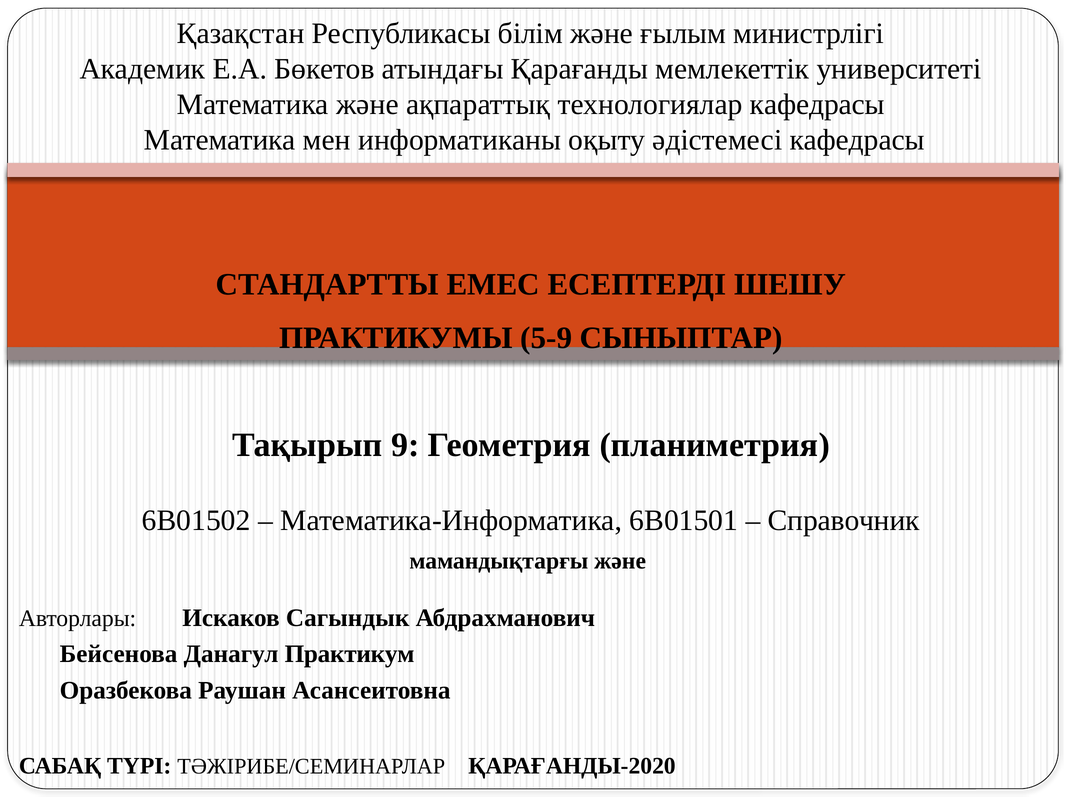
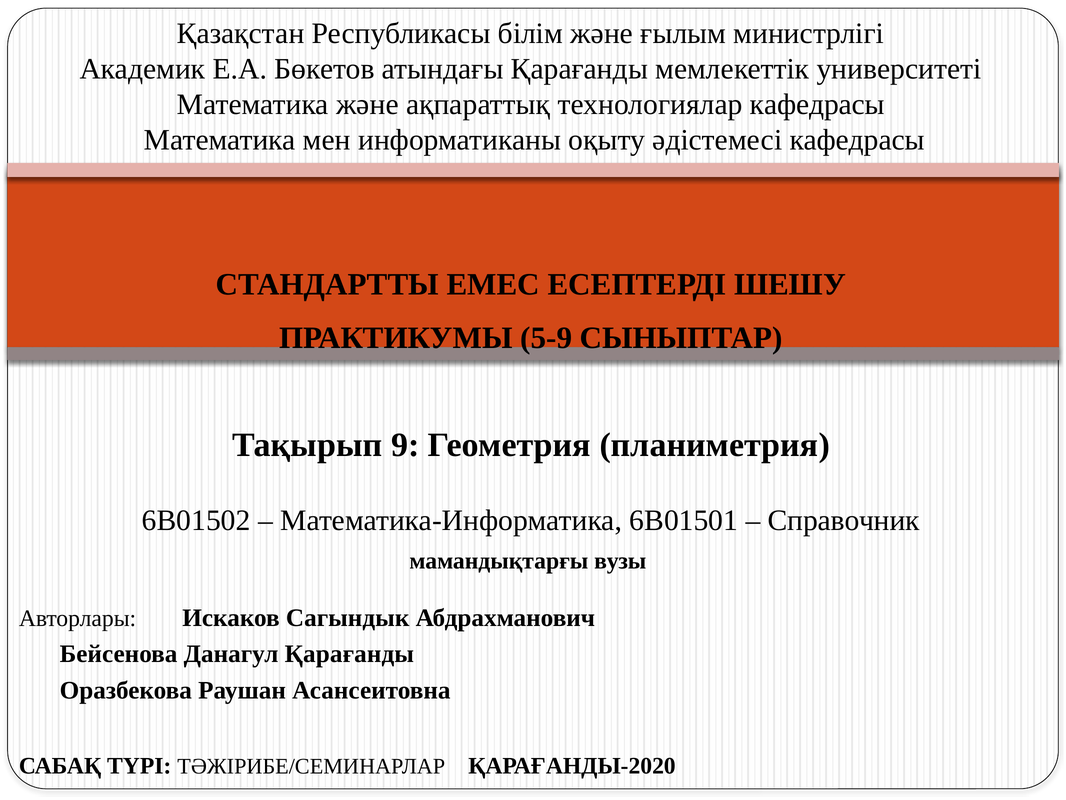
мамандықтарғы және: және -> вузы
Данагул Практикум: Практикум -> Қарағанды
